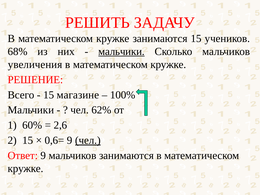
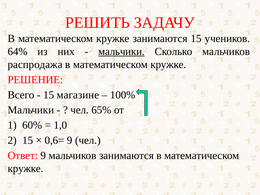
68%: 68% -> 64%
увеличения: увеличения -> распродажа
62%: 62% -> 65%
2,6: 2,6 -> 1,0
чел at (88, 140) underline: present -> none
